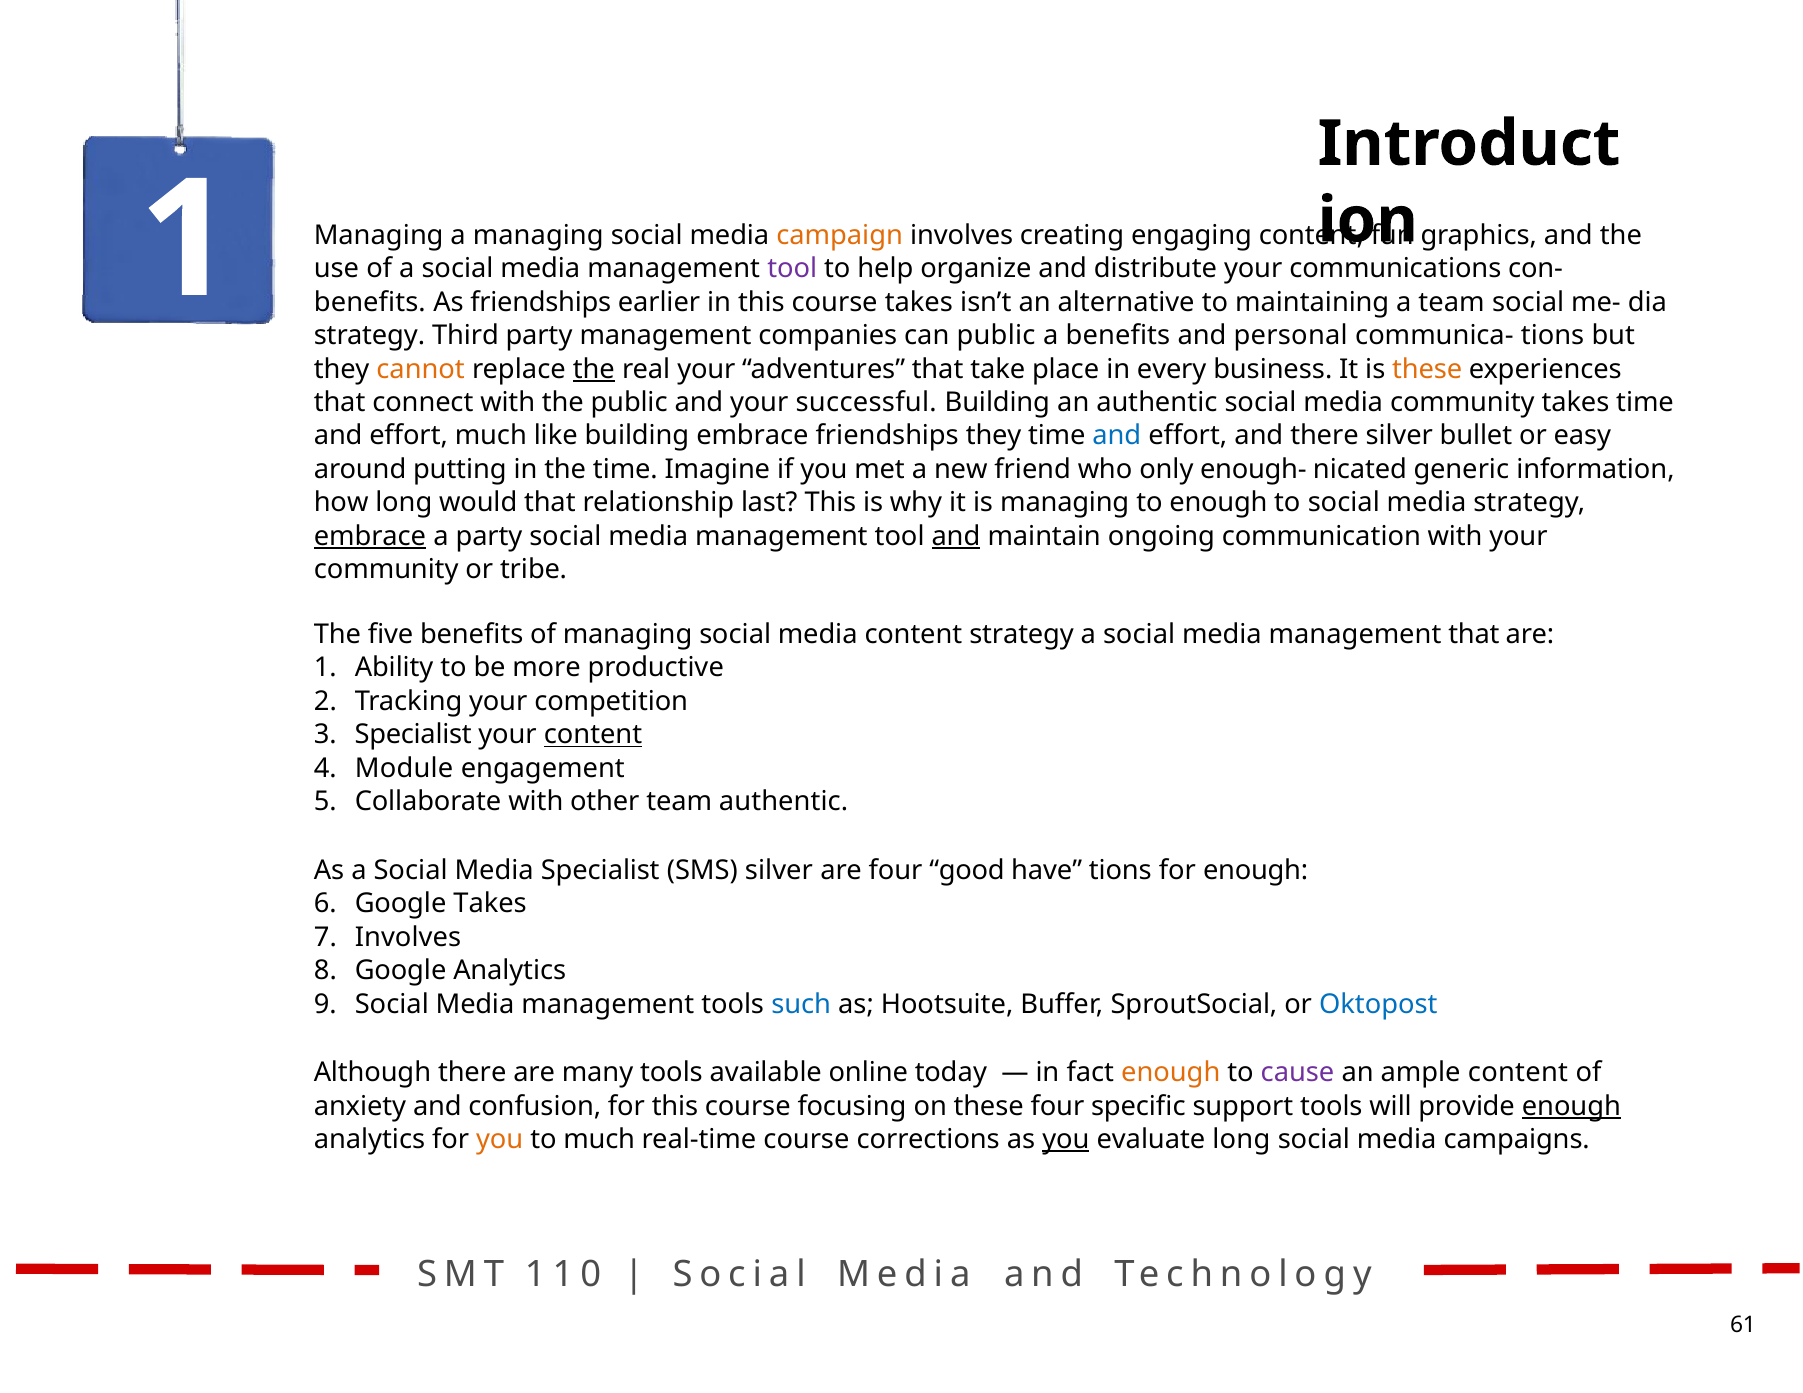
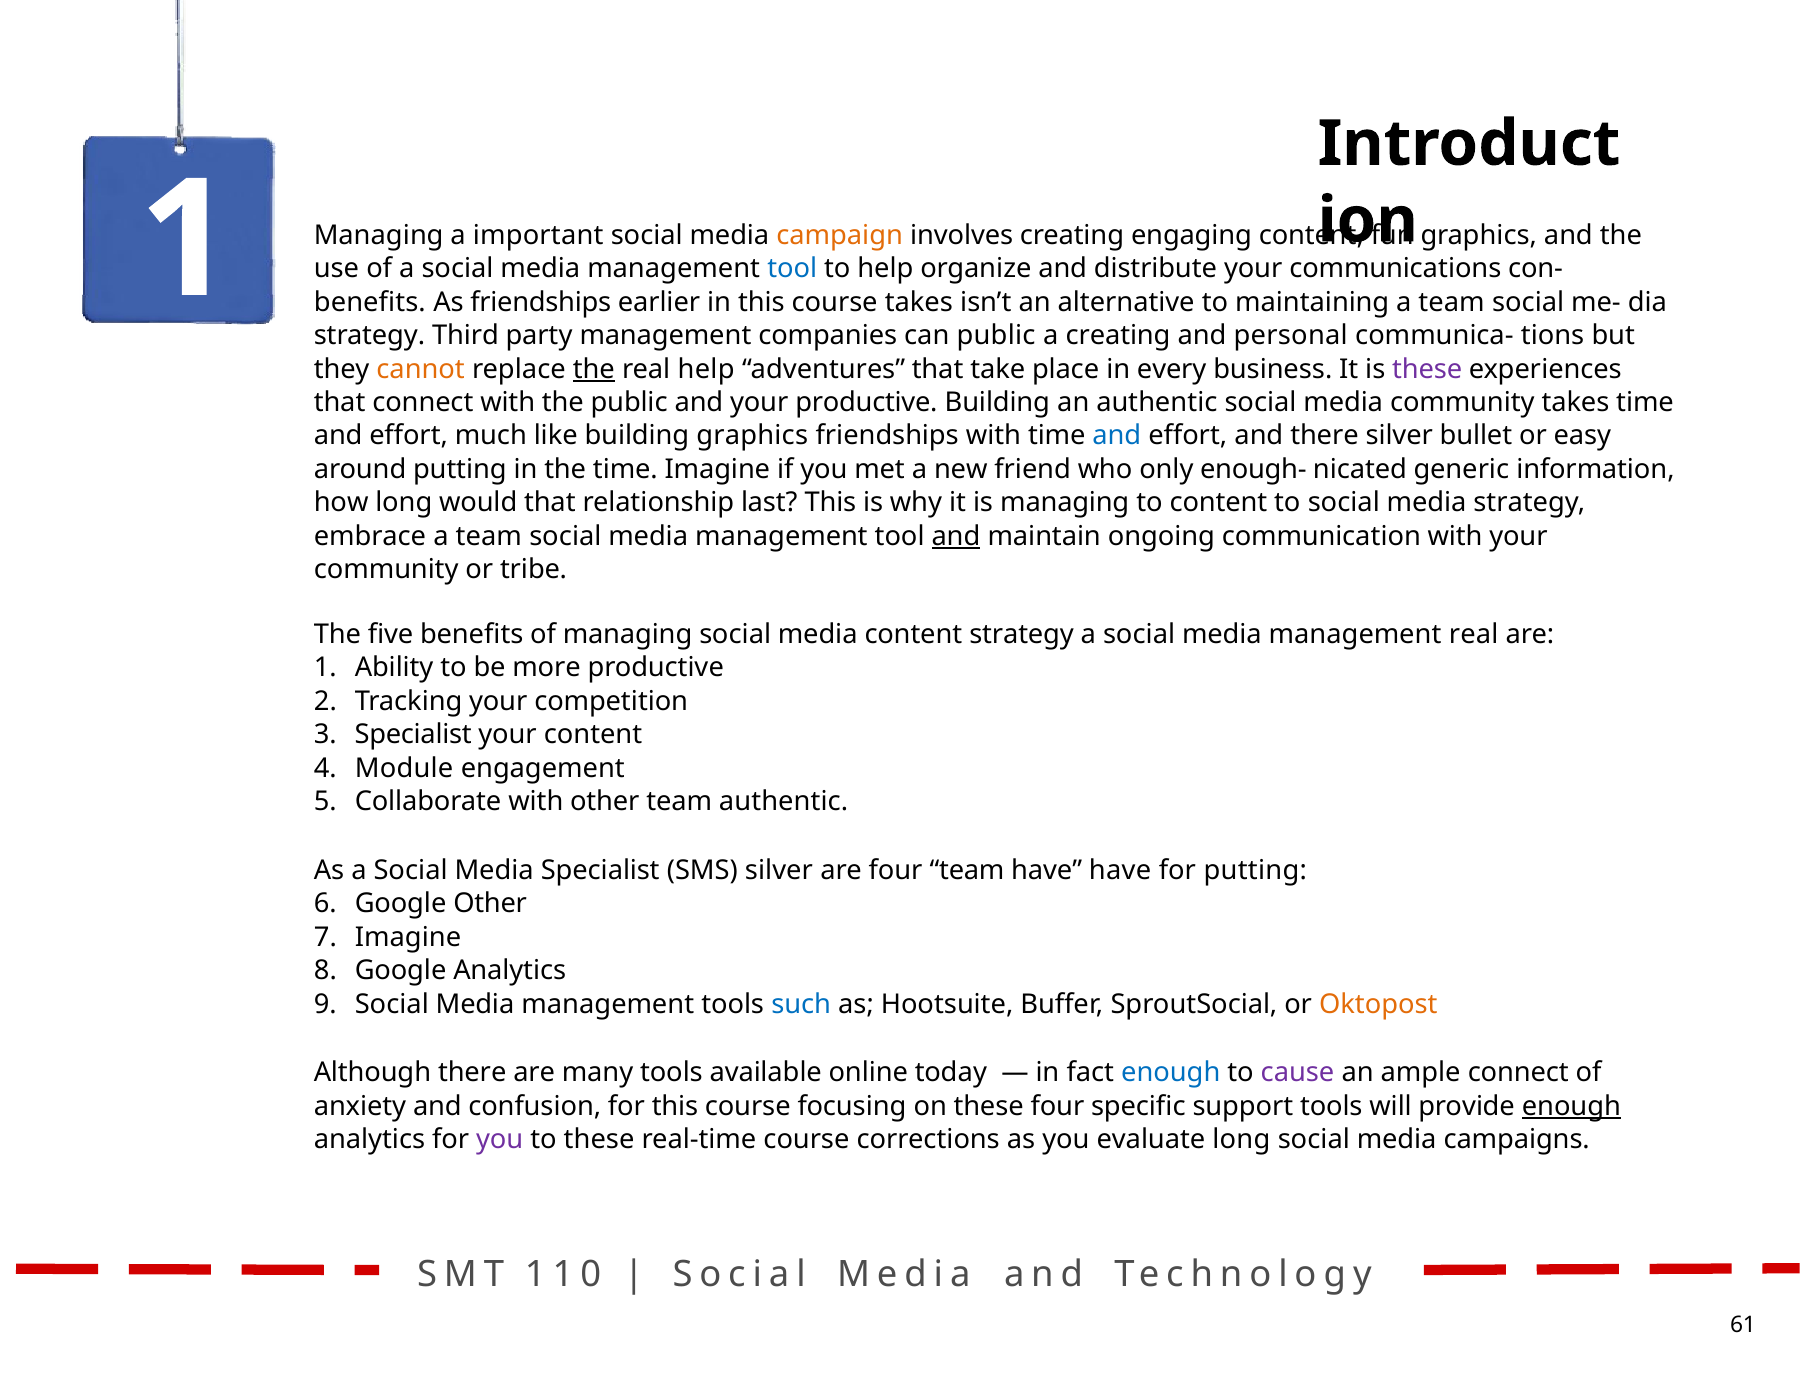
a managing: managing -> important
tool at (792, 269) colour: purple -> blue
a benefits: benefits -> creating
real your: your -> help
these at (1427, 369) colour: orange -> purple
your successful: successful -> productive
building embrace: embrace -> graphics
friendships they: they -> with
to enough: enough -> content
embrace at (370, 536) underline: present -> none
party at (489, 536): party -> team
management that: that -> real
content at (593, 735) underline: present -> none
four good: good -> team
have tions: tions -> have
for enough: enough -> putting
Google Takes: Takes -> Other
Involves at (408, 938): Involves -> Imagine
Oktopost colour: blue -> orange
enough at (1171, 1073) colour: orange -> blue
ample content: content -> connect
you at (500, 1140) colour: orange -> purple
to much: much -> these
you at (1066, 1140) underline: present -> none
